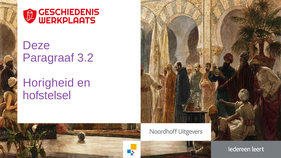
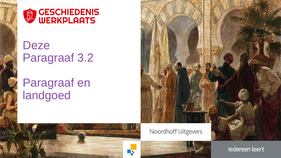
Horigheid at (48, 83): Horigheid -> Paragraaf
hofstelsel: hofstelsel -> landgoed
